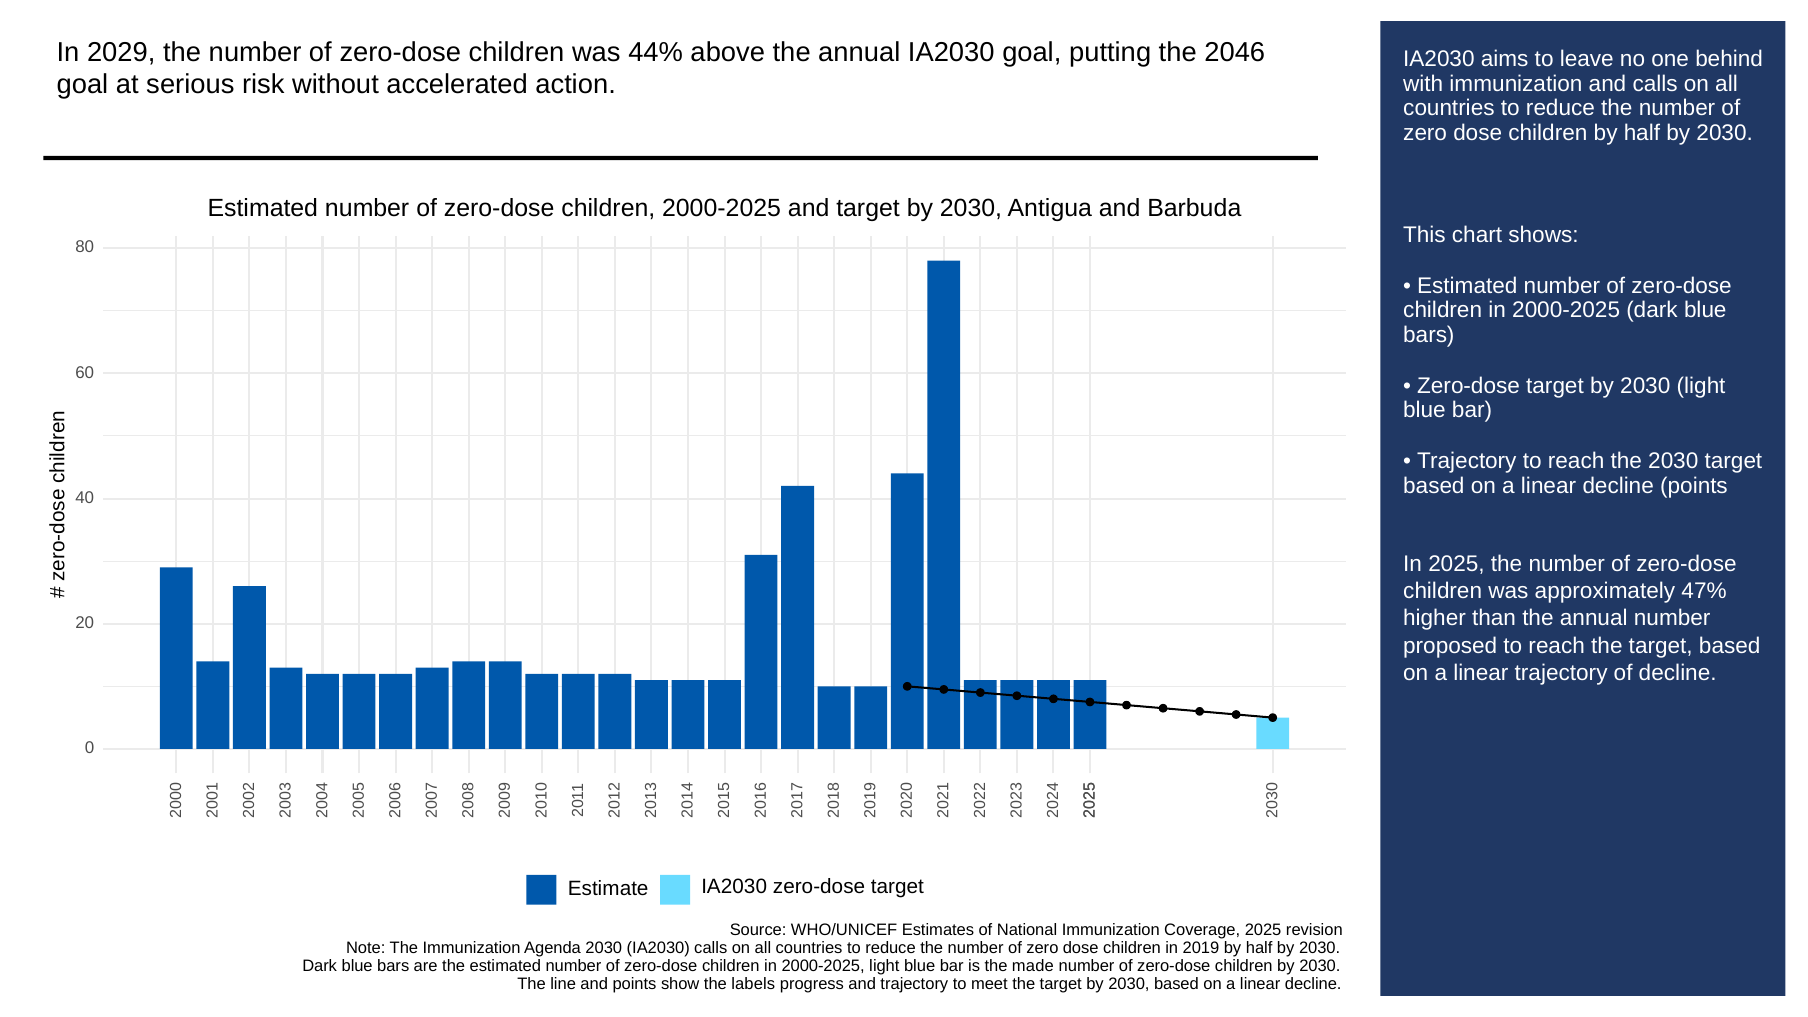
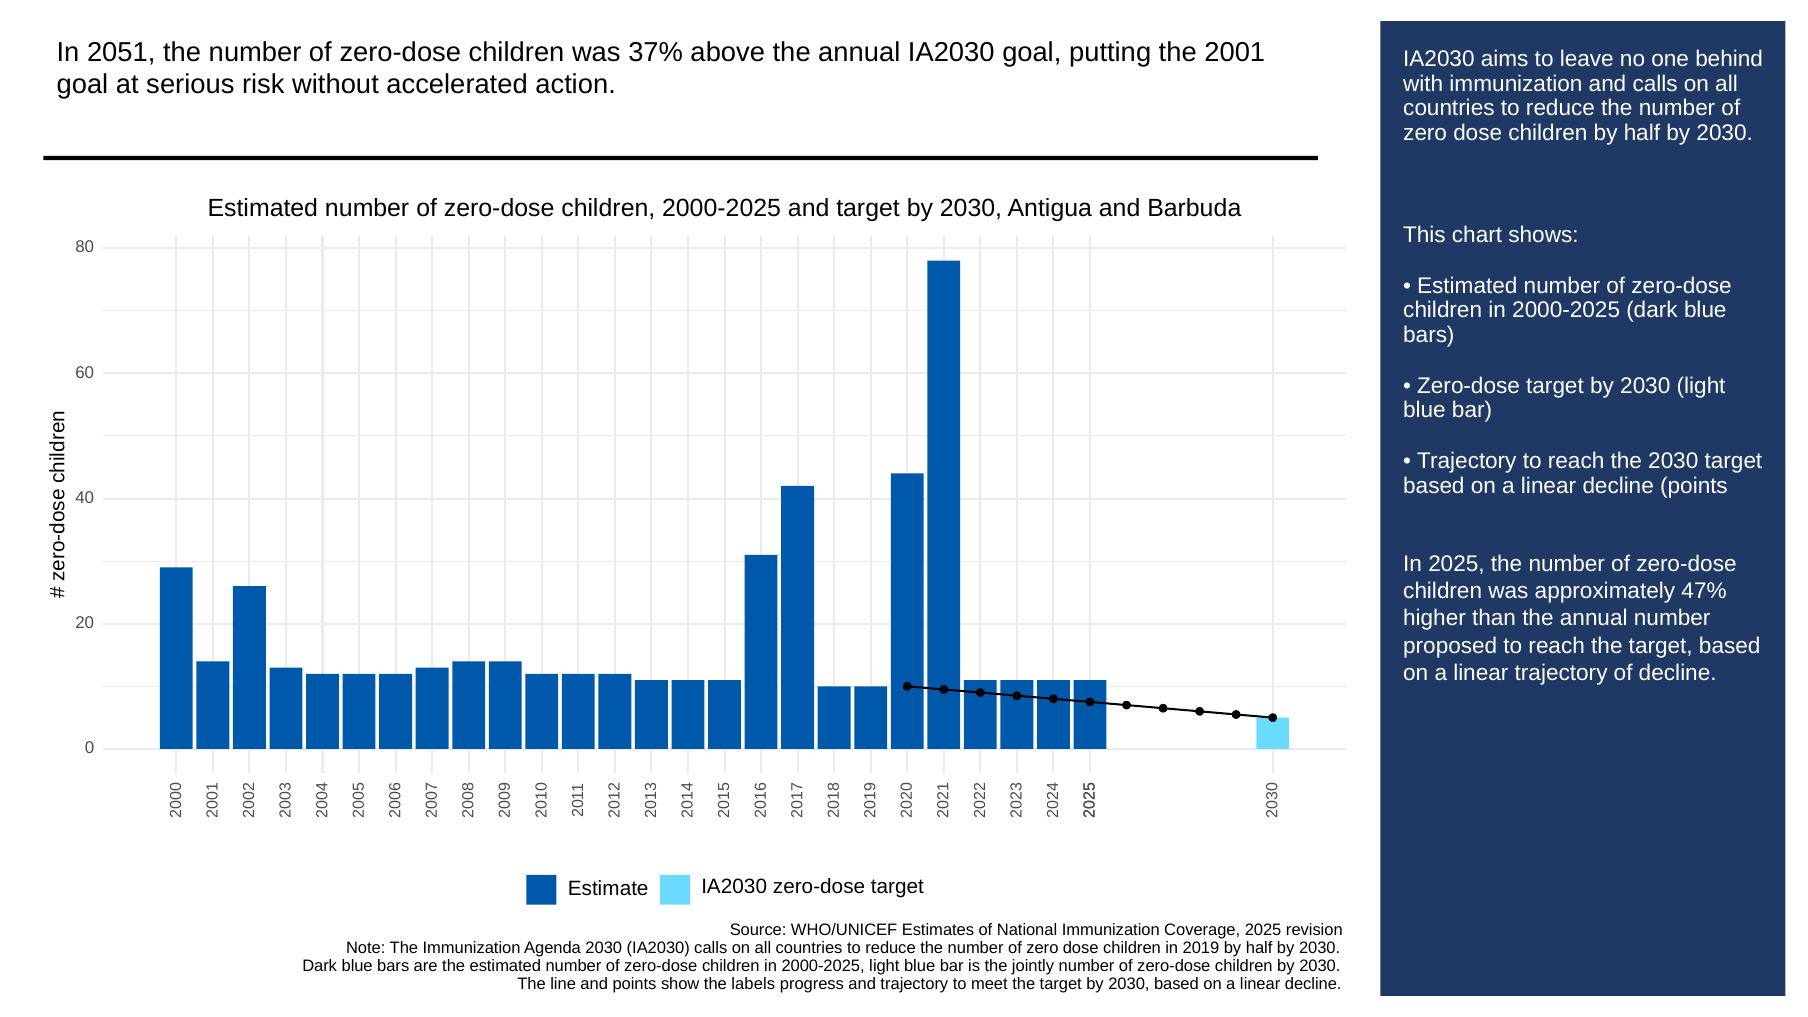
2029: 2029 -> 2051
44%: 44% -> 37%
2046: 2046 -> 2001
made: made -> jointly
